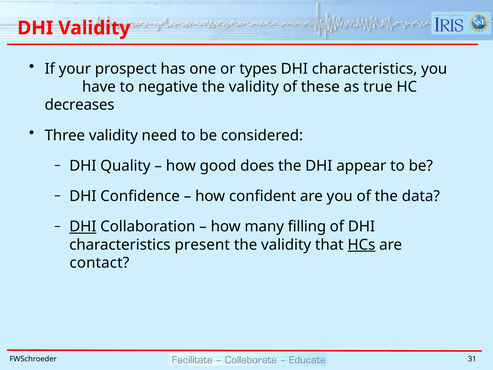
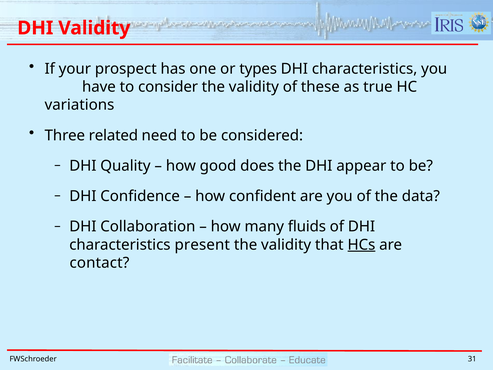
negative: negative -> consider
decreases: decreases -> variations
Three validity: validity -> related
DHI at (83, 227) underline: present -> none
filling: filling -> fluids
